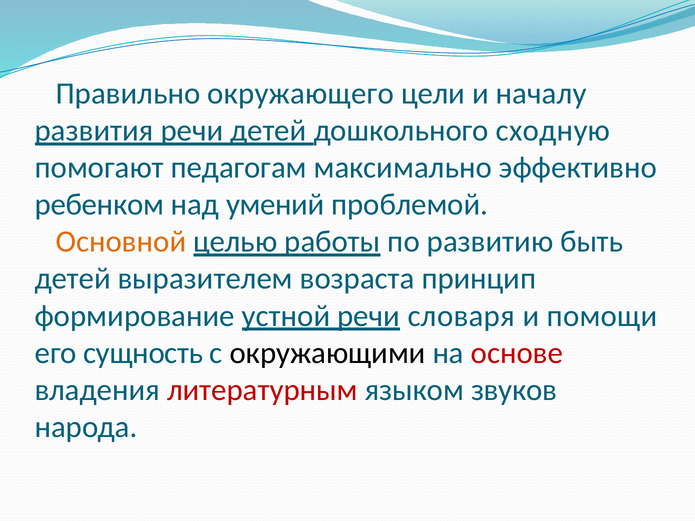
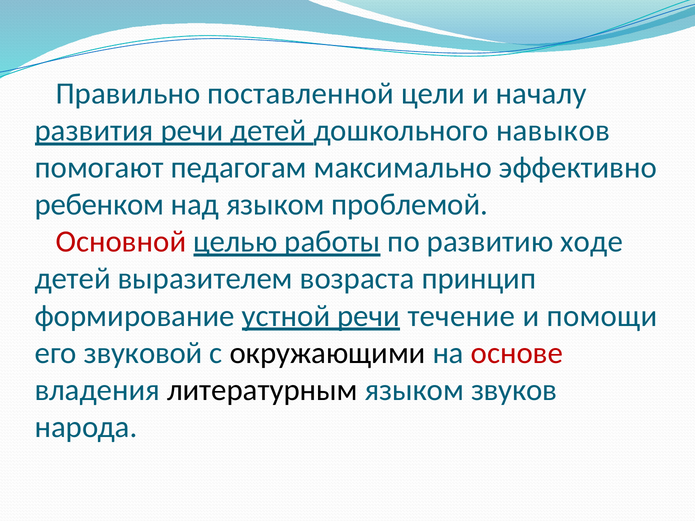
окружающего: окружающего -> поставленной
сходную: сходную -> навыков
над умений: умений -> языком
Основной colour: orange -> red
быть: быть -> ходе
словаря: словаря -> течение
сущность: сущность -> звуковой
литературным colour: red -> black
